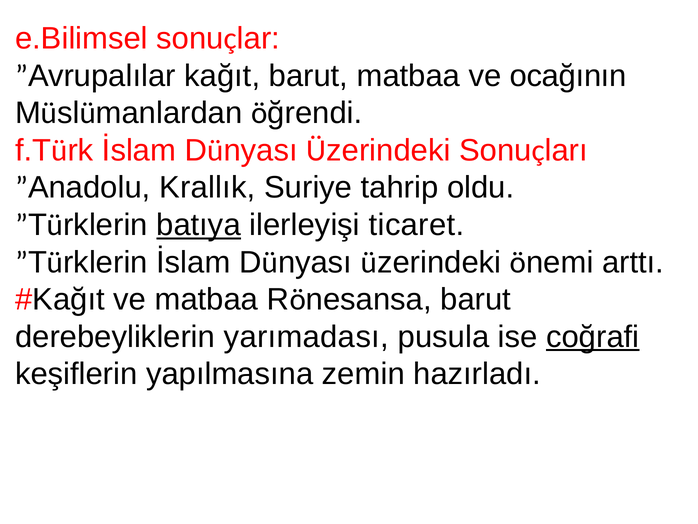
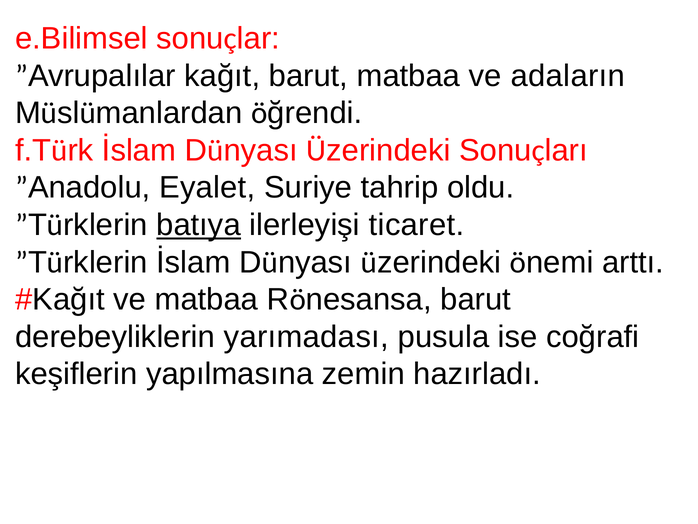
ocağının: ocağının -> adaların
Krallık: Krallık -> Eyalet
coğrafi underline: present -> none
